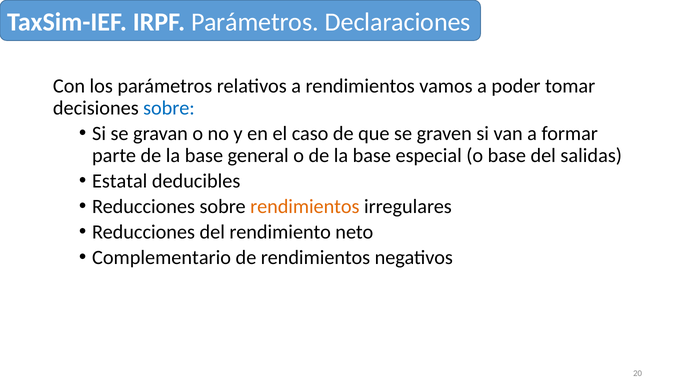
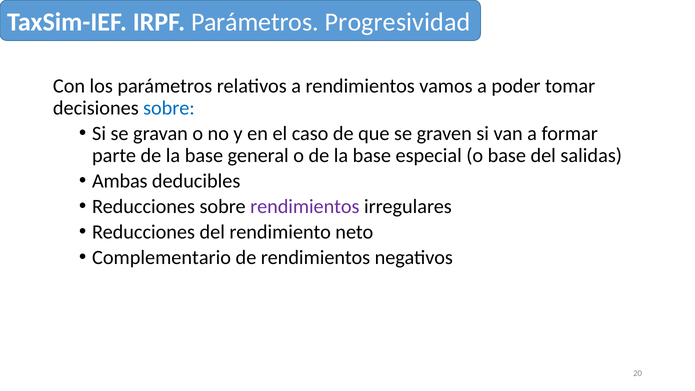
Declaraciones: Declaraciones -> Progresividad
Estatal: Estatal -> Ambas
rendimientos at (305, 206) colour: orange -> purple
